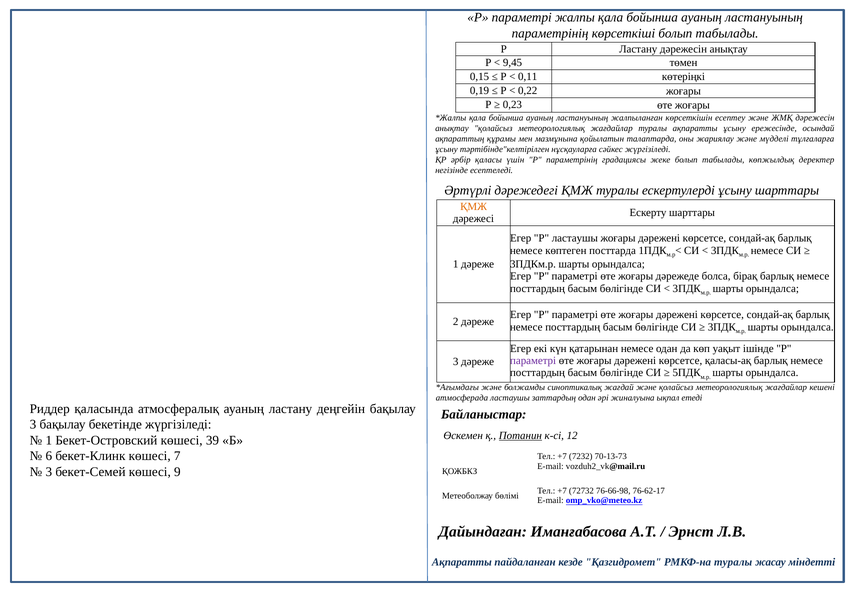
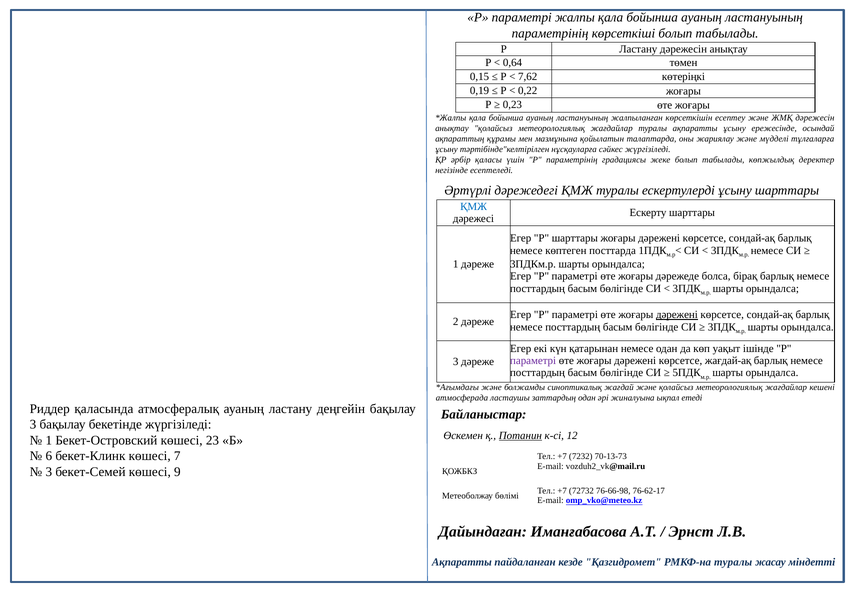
9,45: 9,45 -> 0,64
0,11: 0,11 -> 7,62
ҚМЖ at (474, 207) colour: orange -> blue
Р ластаушы: ластаушы -> шарттары
дәрежені at (677, 315) underline: none -> present
қаласы-ақ: қаласы-ақ -> жағдай-ақ
39: 39 -> 23
